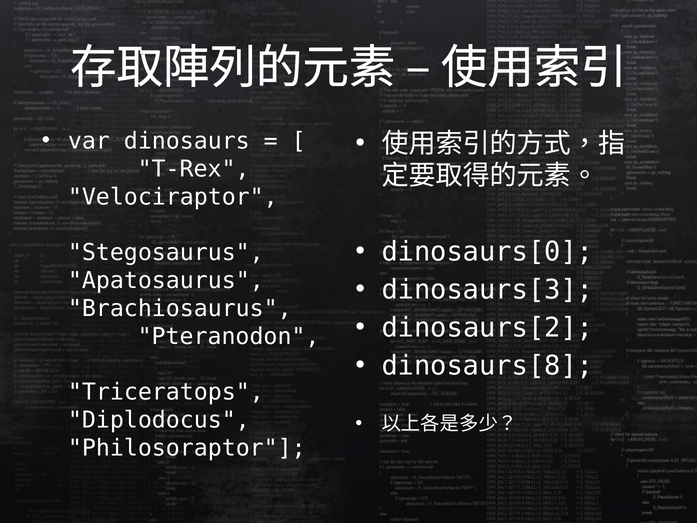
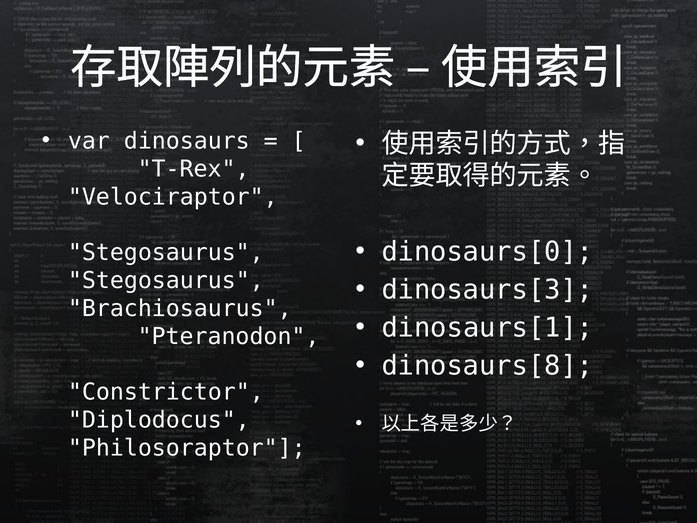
Apatosaurus at (166, 280): Apatosaurus -> Stegosaurus
dinosaurs[2: dinosaurs[2 -> dinosaurs[1
Triceratops: Triceratops -> Constrictor
